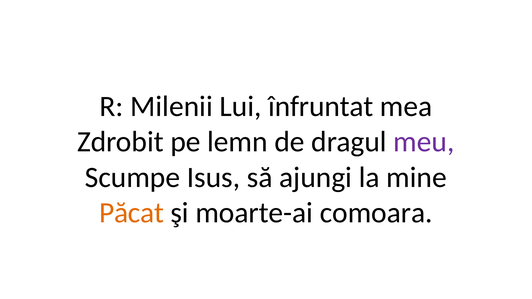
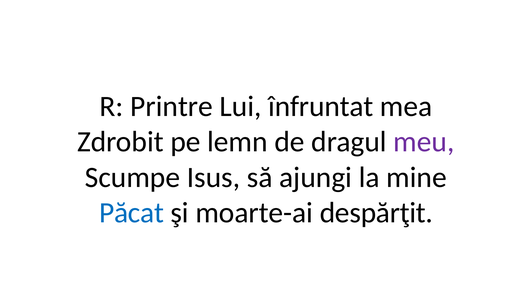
Milenii: Milenii -> Printre
Păcat colour: orange -> blue
comoara: comoara -> despărţit
